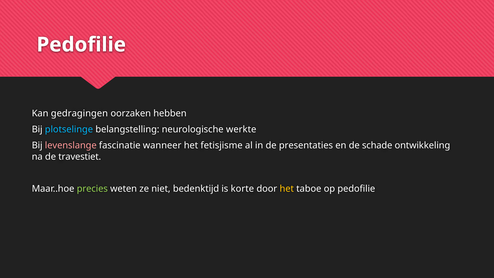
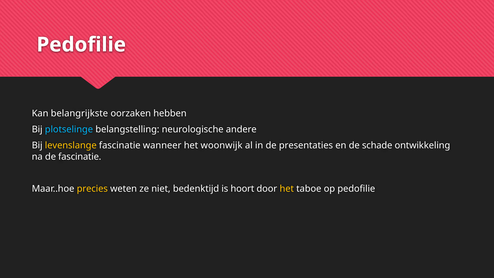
gedragingen: gedragingen -> belangrijkste
werkte: werkte -> andere
levenslange colour: pink -> yellow
fetisjisme: fetisjisme -> woonwijk
de travestiet: travestiet -> fascinatie
precies colour: light green -> yellow
korte: korte -> hoort
